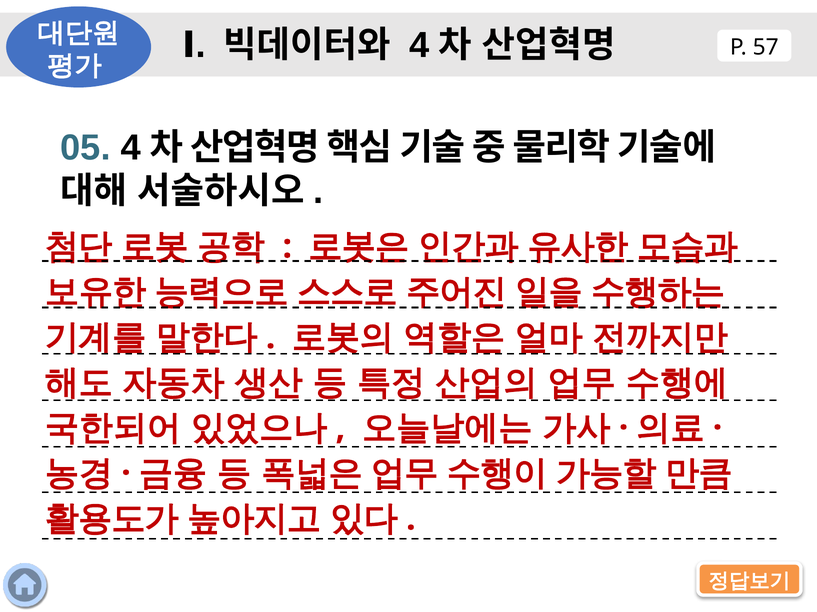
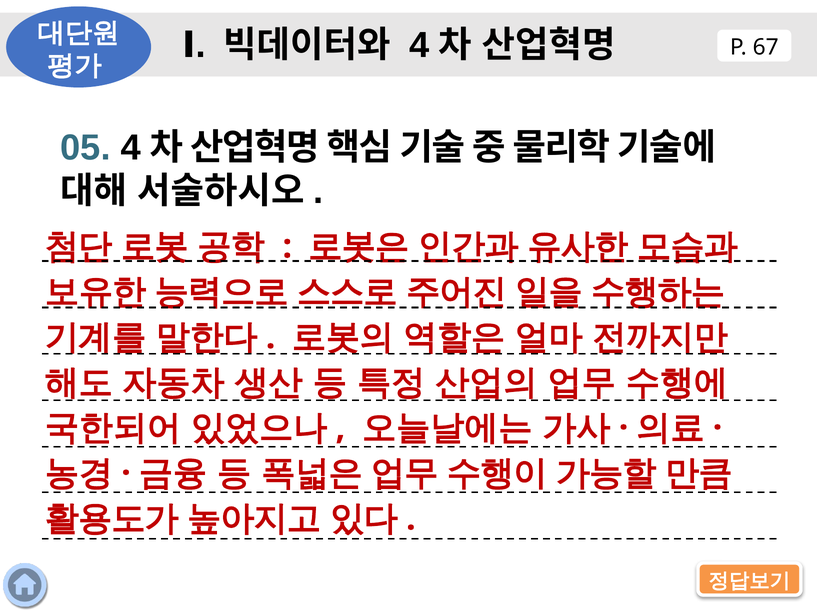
57: 57 -> 67
